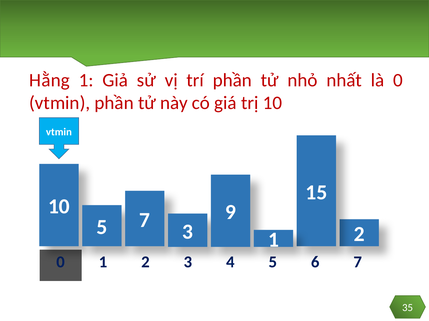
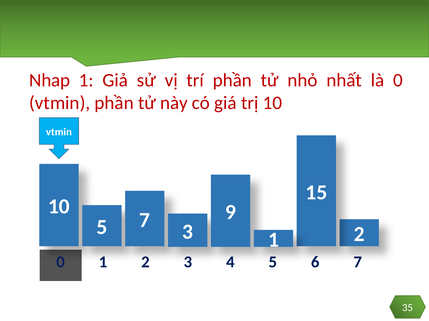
Hằng: Hằng -> Nhap
